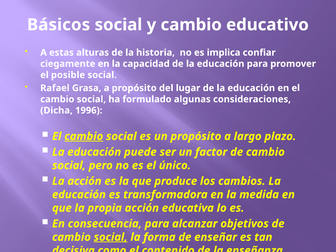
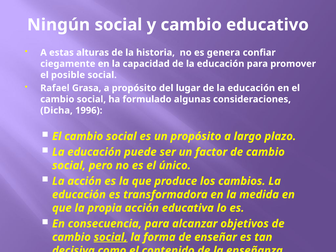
Básicos: Básicos -> Ningún
implica: implica -> genera
cambio at (84, 136) underline: present -> none
